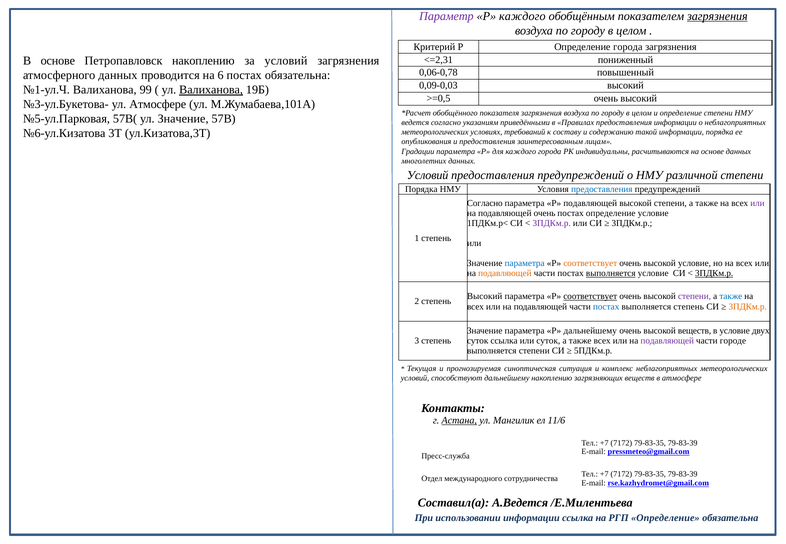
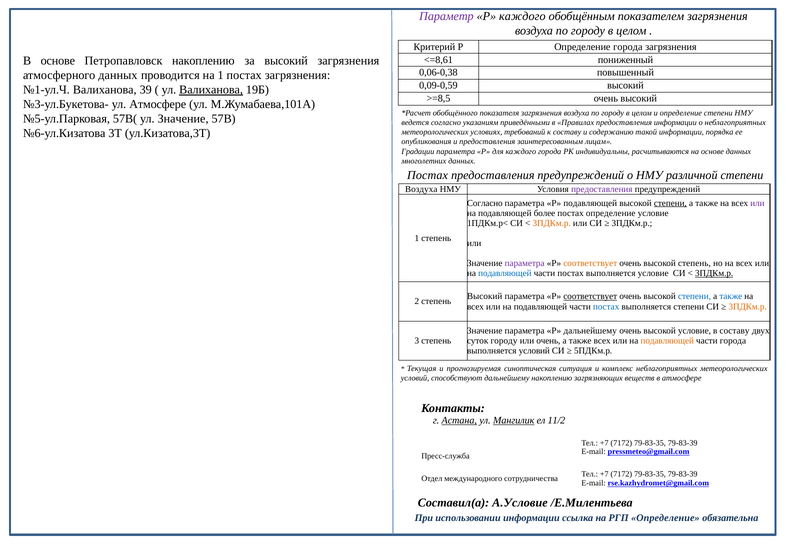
загрязнения at (717, 16) underline: present -> none
<=2,31: <=2,31 -> <=8,61
за условий: условий -> высокий
0,06-0,78: 0,06-0,78 -> 0,06-0,38
на 6: 6 -> 1
постах обязательна: обязательна -> загрязнения
0,09-0,03: 0,09-0,03 -> 0,09-0,59
99: 99 -> 39
>=0,5: >=0,5 -> >=8,5
Условий at (428, 175): Условий -> Постах
Порядка at (421, 189): Порядка -> Воздуха
предоставления at (602, 189) colour: blue -> purple
степени at (670, 203) underline: none -> present
подавляющей очень: очень -> более
3ПДКм.р at (552, 223) colour: purple -> orange
параметра at (525, 263) colour: blue -> purple
высокой условие: условие -> степень
подавляющей at (505, 273) colour: orange -> blue
выполняется at (611, 273) underline: present -> none
степени at (695, 297) colour: purple -> blue
выполняется степень: степень -> степени
высокой веществ: веществ -> условие
в условие: условие -> составу
суток ссылка: ссылка -> городу
или суток: суток -> очень
подавляющей at (667, 341) colour: purple -> orange
части городе: городе -> города
выполняется степени: степени -> условий
Мангилик underline: none -> present
11/6: 11/6 -> 11/2
А.Ведется: А.Ведется -> А.Условие
